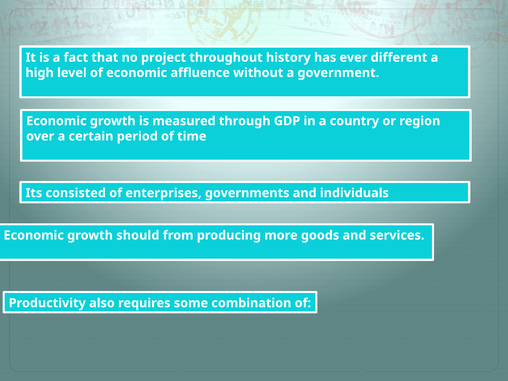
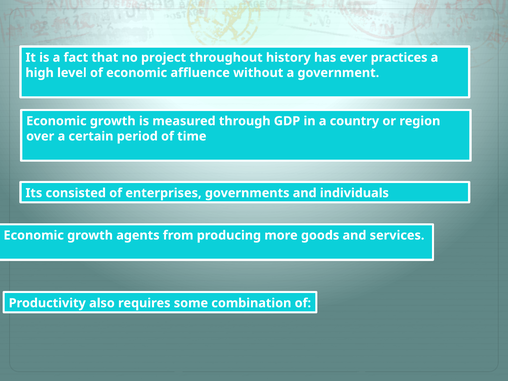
different: different -> practices
should: should -> agents
